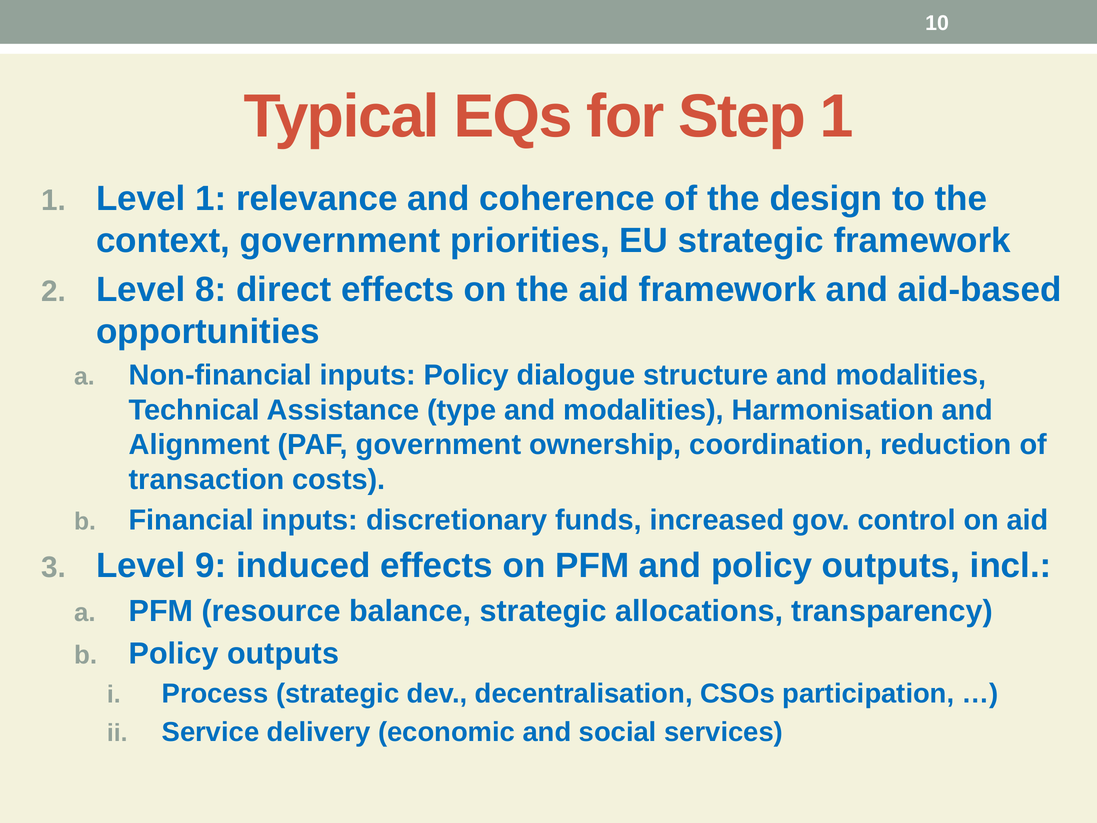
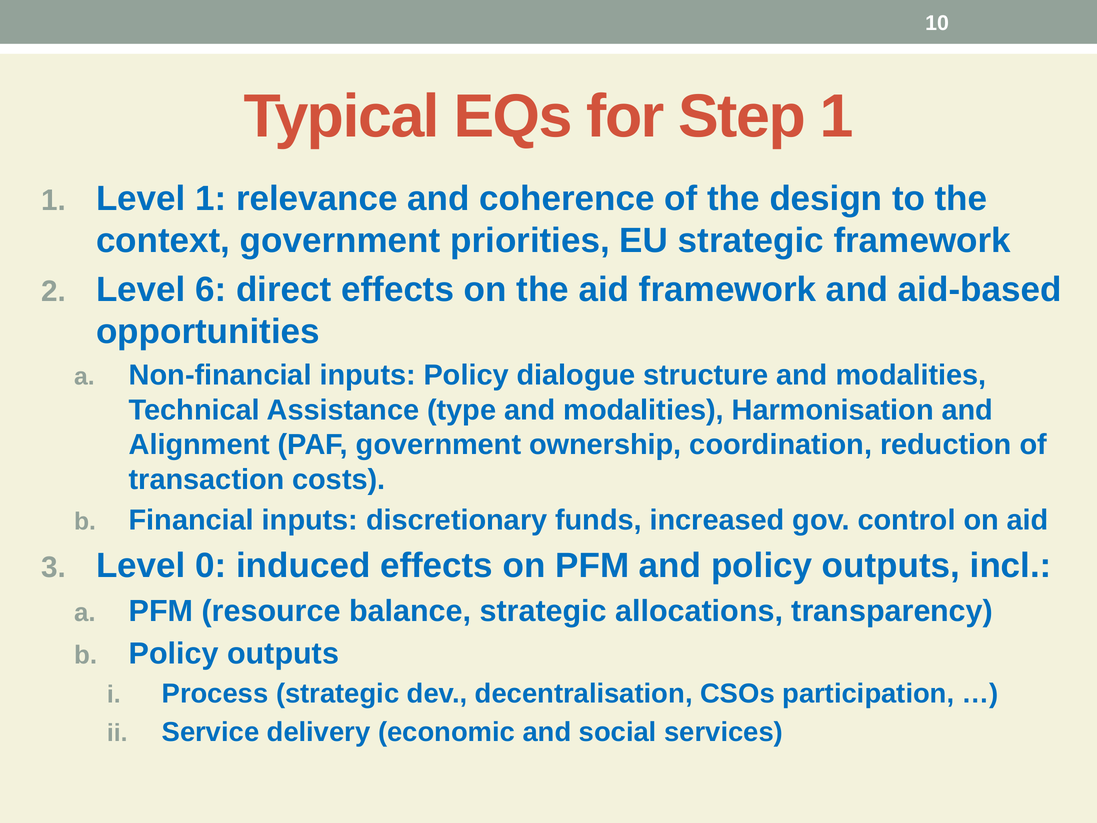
8: 8 -> 6
9: 9 -> 0
